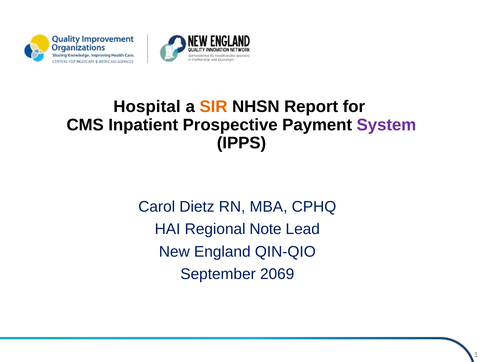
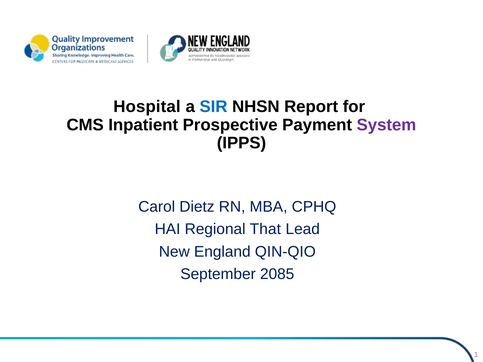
SIR colour: orange -> blue
Note: Note -> That
2069: 2069 -> 2085
